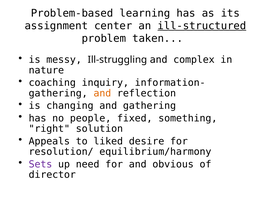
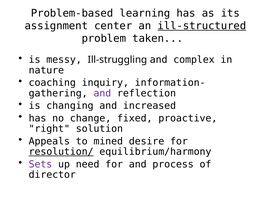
and at (102, 93) colour: orange -> purple
and gathering: gathering -> increased
people: people -> change
something: something -> proactive
liked: liked -> mined
resolution/ underline: none -> present
obvious: obvious -> process
